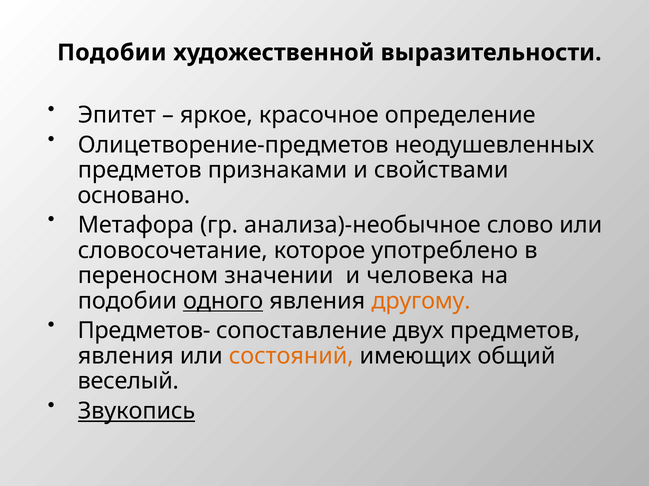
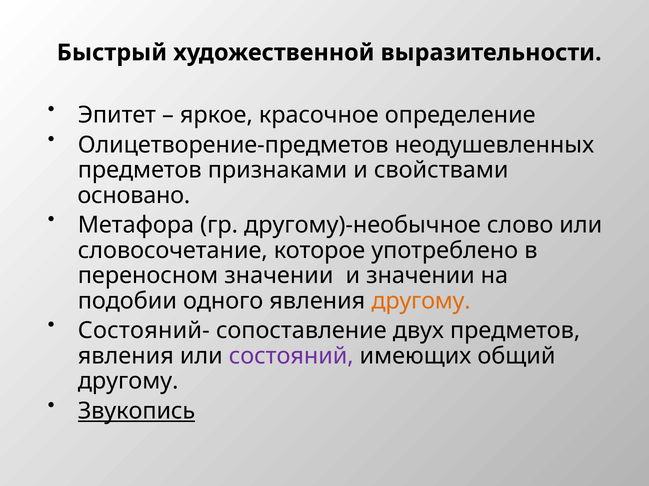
Подобии at (112, 53): Подобии -> Быстрый
анализа)-необычное: анализа)-необычное -> другому)-необычное
и человека: человека -> значении
одного underline: present -> none
Предметов-: Предметов- -> Состояний-
состояний colour: orange -> purple
веселый at (128, 382): веселый -> другому
